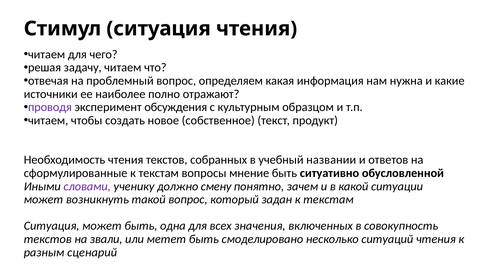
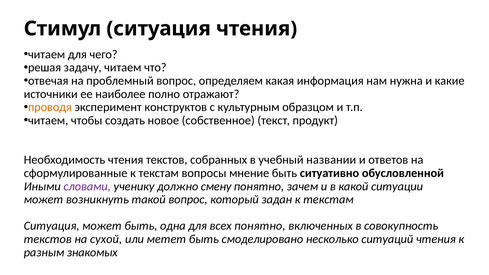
проводя colour: purple -> orange
обсуждения: обсуждения -> конструктов
всех значения: значения -> понятно
звали: звали -> сухой
сценарий: сценарий -> знакомых
